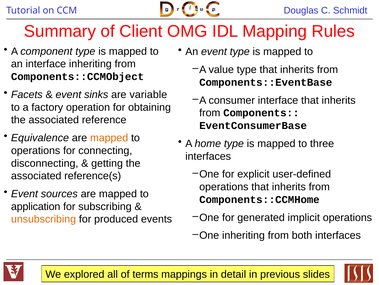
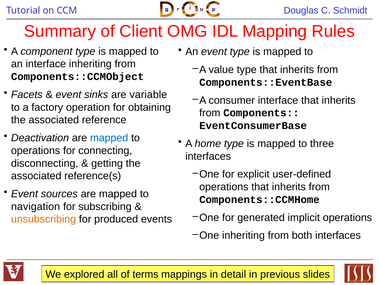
Equivalence: Equivalence -> Deactivation
mapped at (109, 138) colour: orange -> blue
application: application -> navigation
